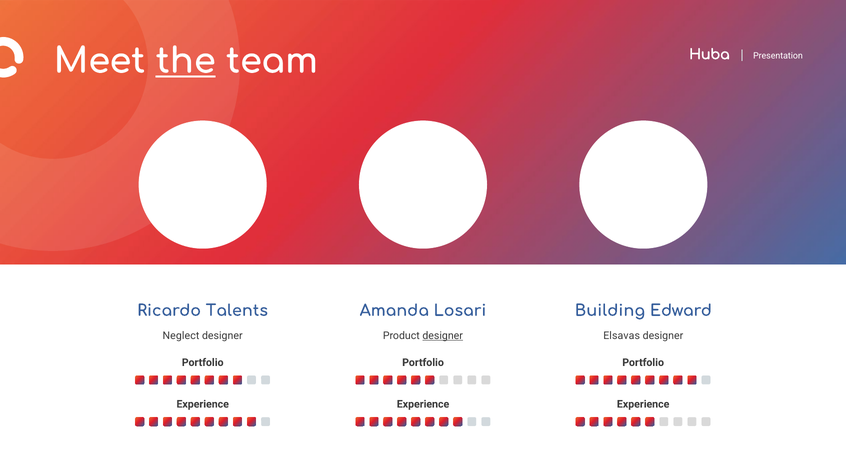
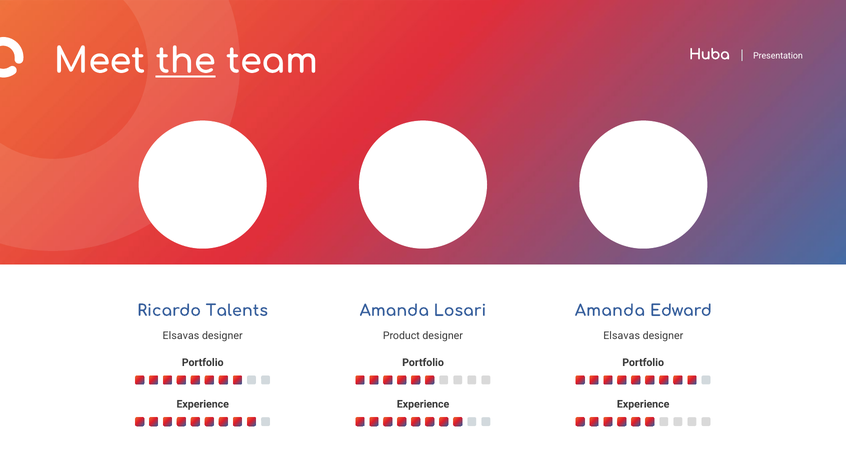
Building at (610, 311): Building -> Amanda
Neglect at (181, 336): Neglect -> Elsavas
designer at (443, 336) underline: present -> none
